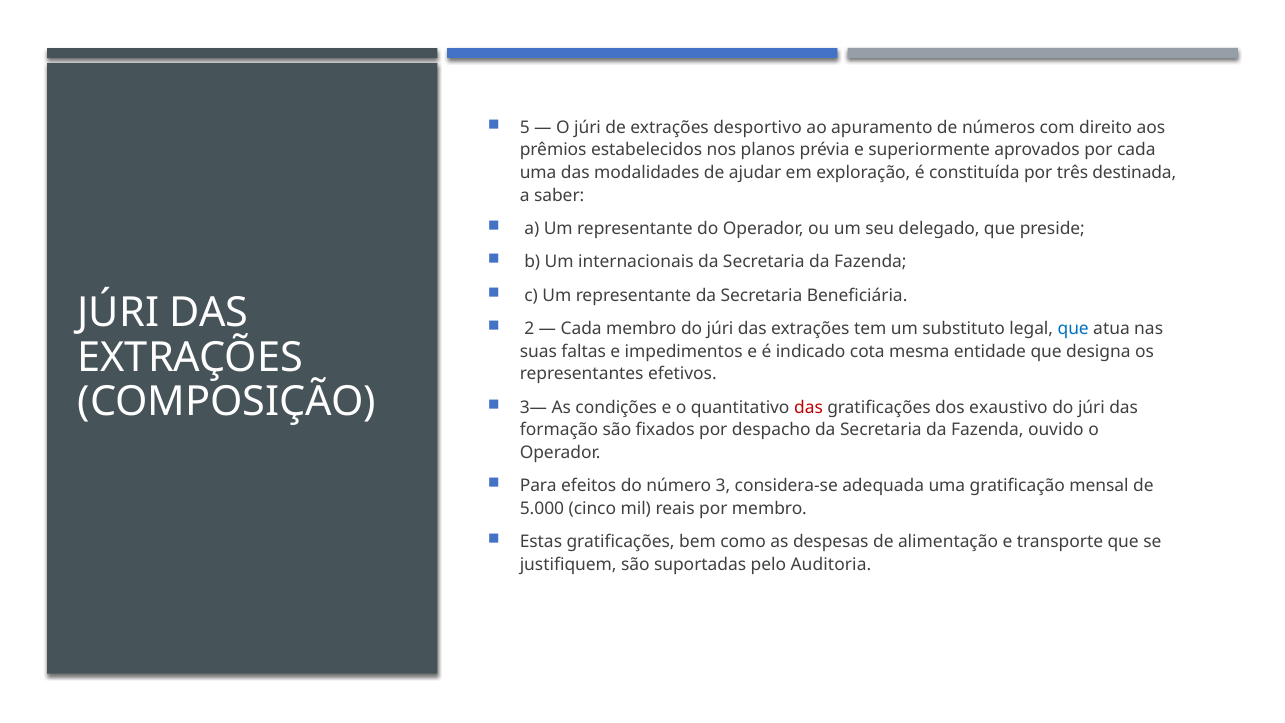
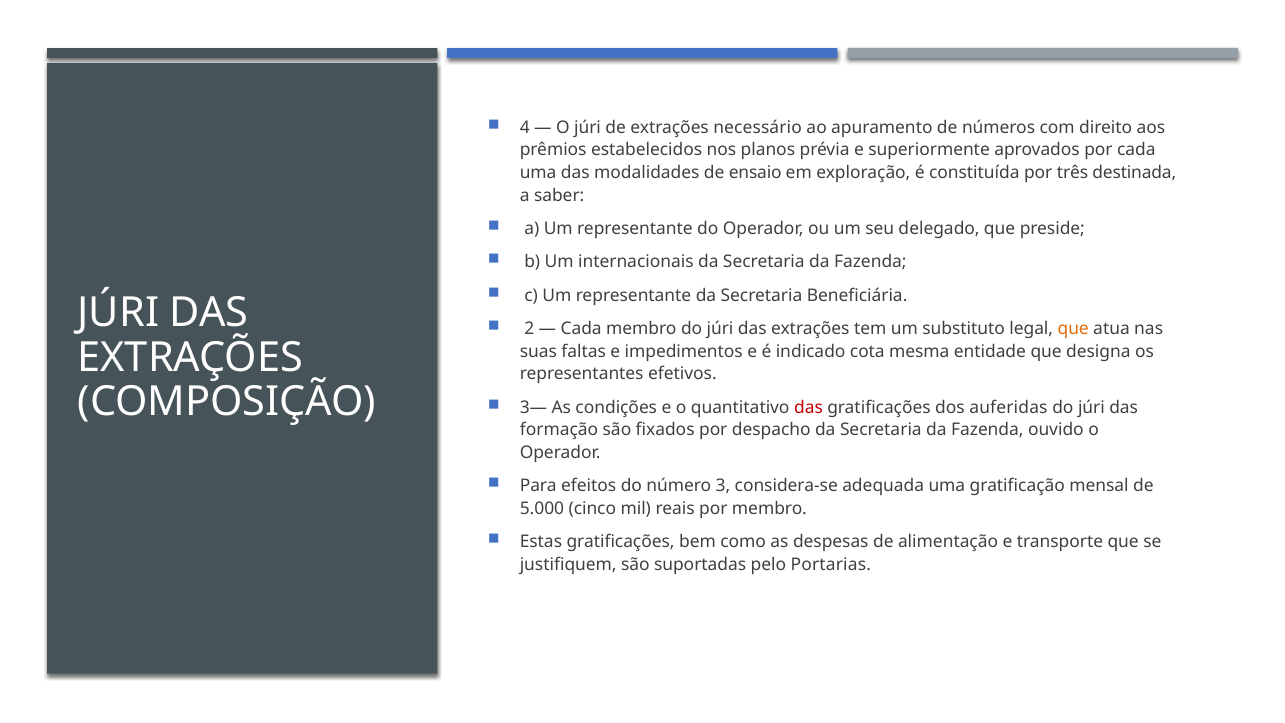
5: 5 -> 4
desportivo: desportivo -> necessário
ajudar: ajudar -> ensaio
que at (1073, 329) colour: blue -> orange
exaustivo: exaustivo -> auferidas
Auditoria: Auditoria -> Portarias
